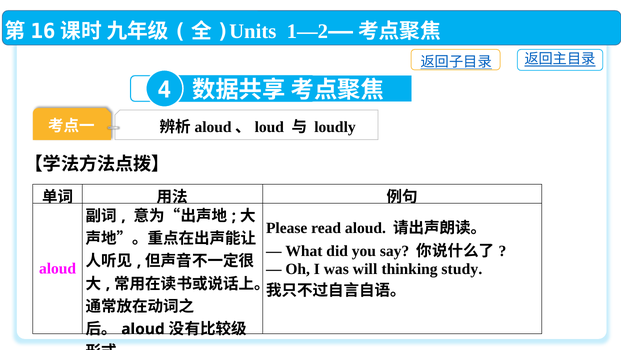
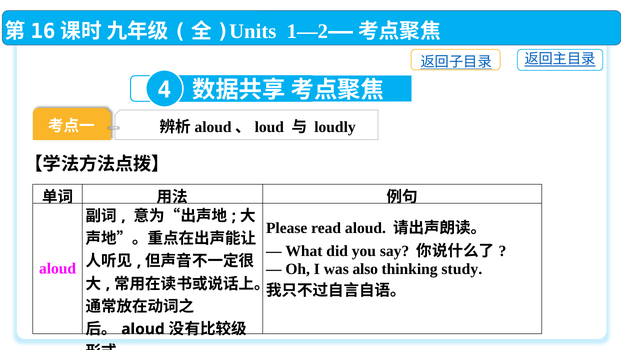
will: will -> also
